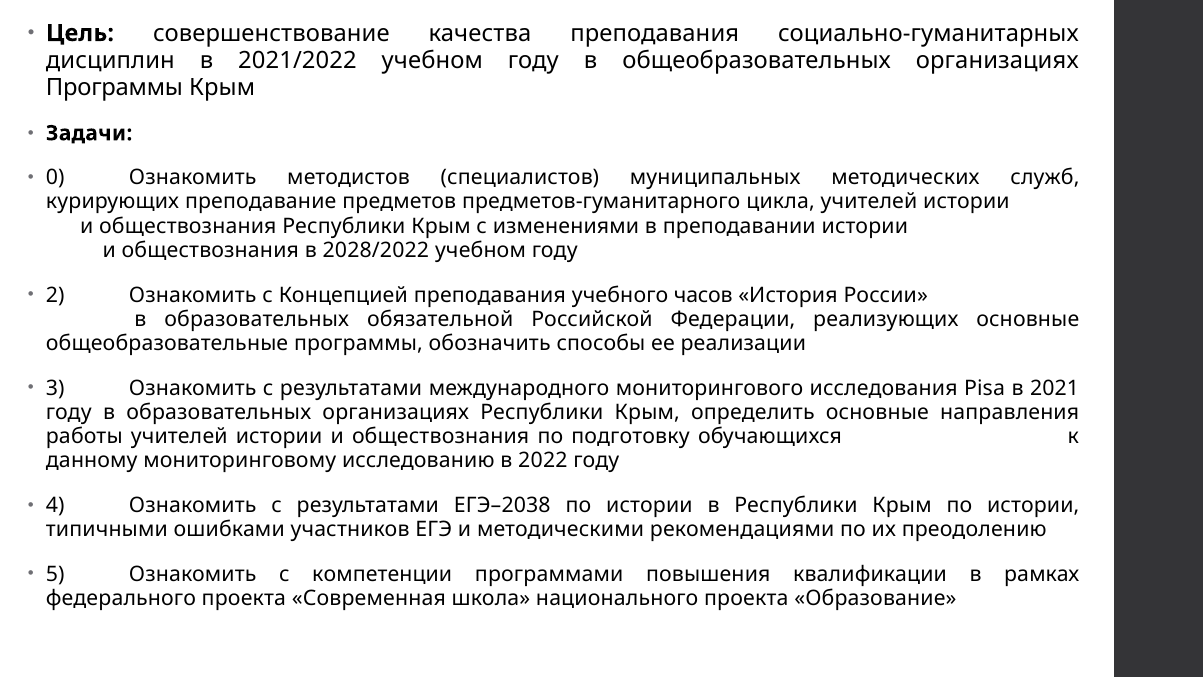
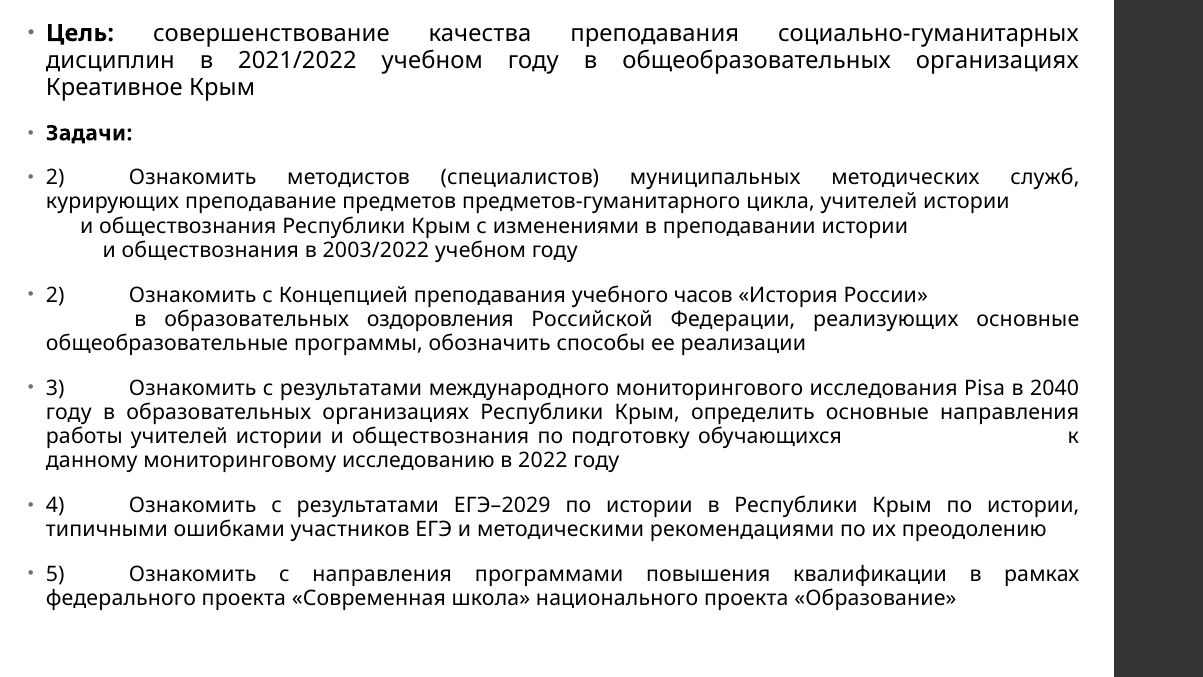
Программы at (114, 87): Программы -> Креативное
0 at (55, 178): 0 -> 2
2028/2022: 2028/2022 -> 2003/2022
обязательной: обязательной -> оздоровления
2021: 2021 -> 2040
ЕГЭ–2038: ЕГЭ–2038 -> ЕГЭ–2029
с компетенции: компетенции -> направления
